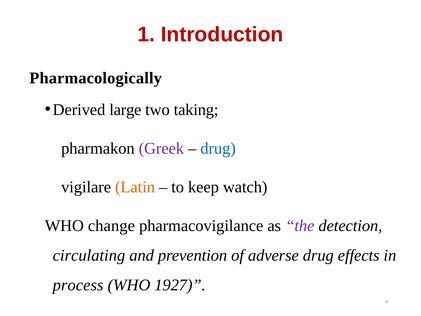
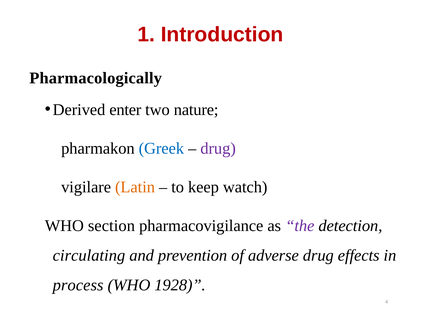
large: large -> enter
taking: taking -> nature
Greek colour: purple -> blue
drug at (218, 148) colour: blue -> purple
change: change -> section
1927: 1927 -> 1928
